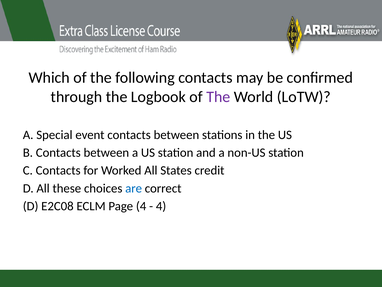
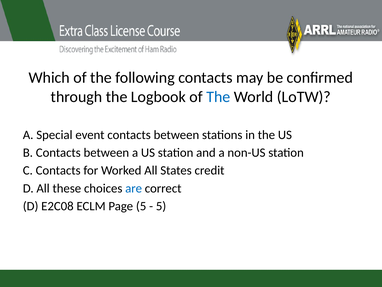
The at (218, 97) colour: purple -> blue
Page 4: 4 -> 5
4 at (161, 206): 4 -> 5
